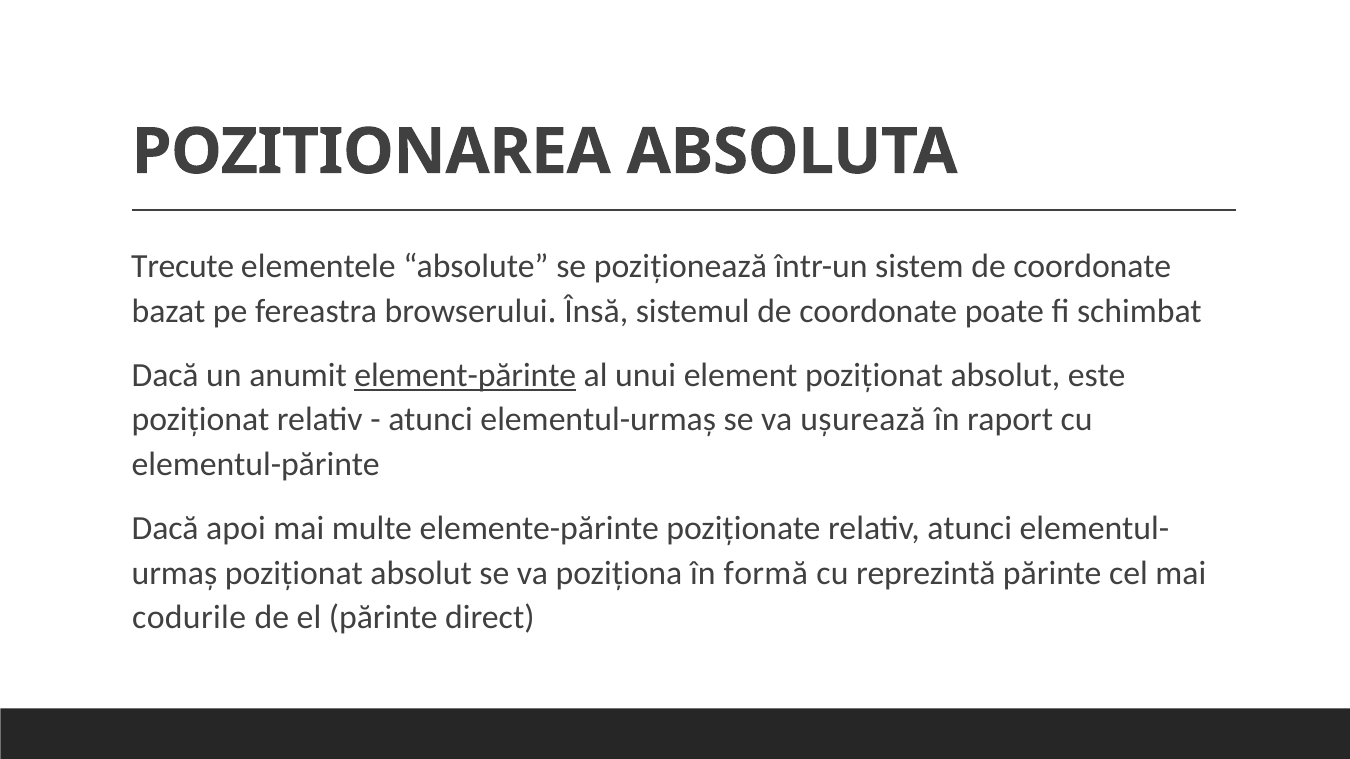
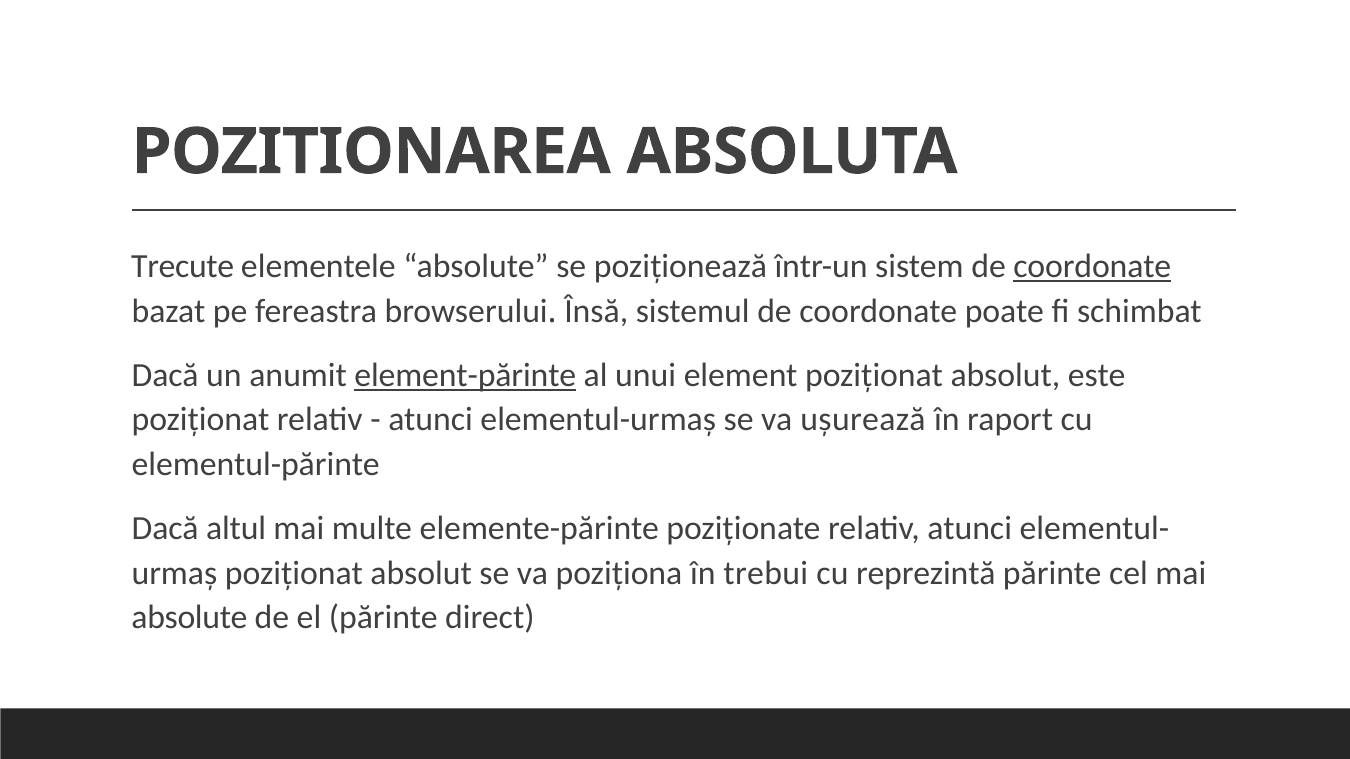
coordonate at (1092, 267) underline: none -> present
apoi: apoi -> altul
formă: formă -> trebui
codurile at (189, 618): codurile -> absolute
